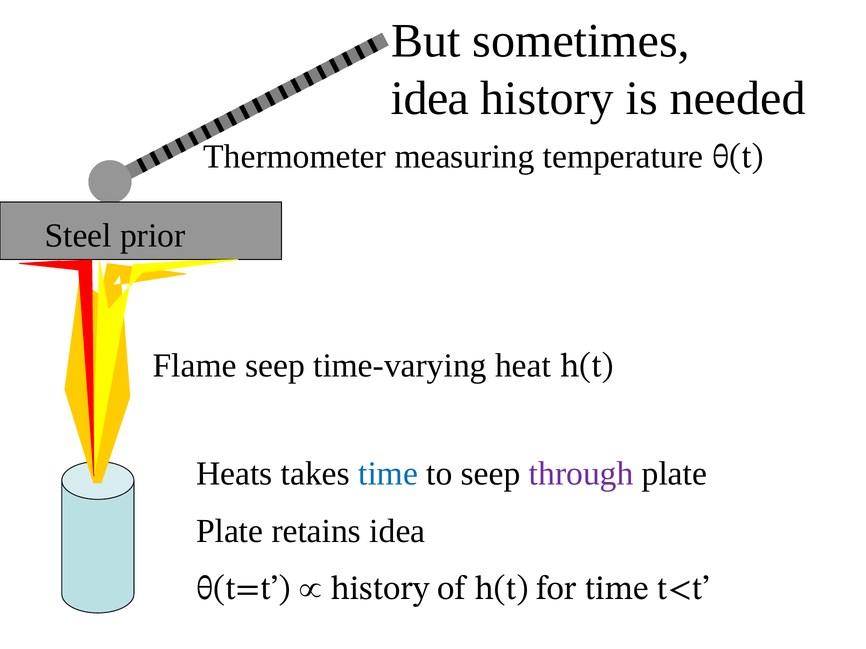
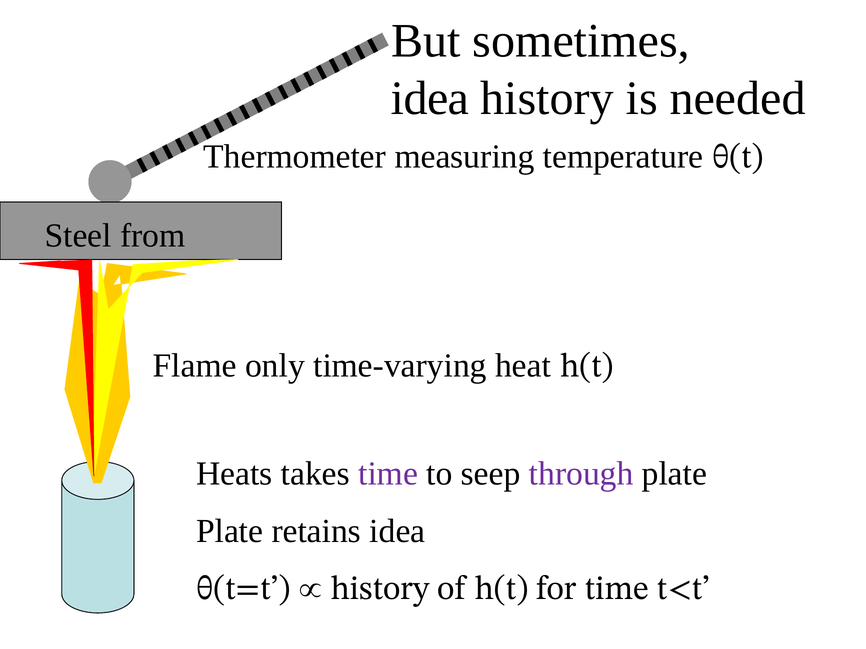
prior: prior -> from
seep at (275, 366): seep -> only
time at (388, 474) colour: blue -> purple
